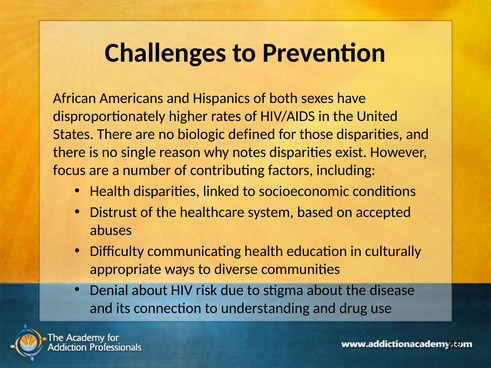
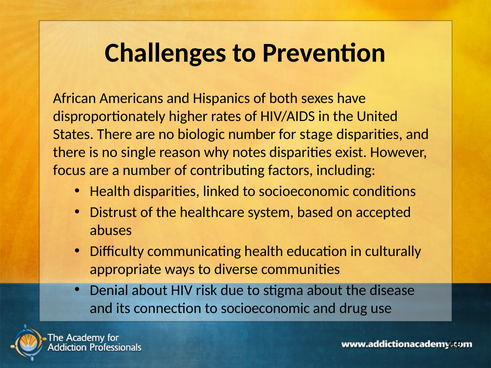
biologic defined: defined -> number
those: those -> stage
connection to understanding: understanding -> socioeconomic
